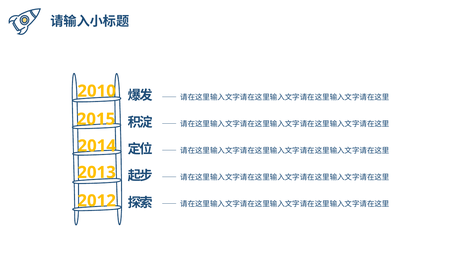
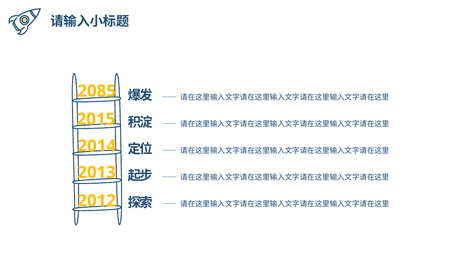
2010: 2010 -> 2085
